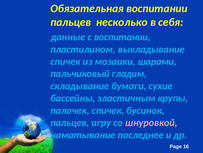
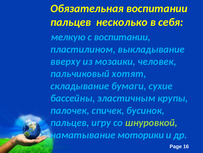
данные: данные -> мелкую
спичек at (65, 61): спичек -> вверху
шарами: шарами -> человек
гладим: гладим -> хотят
шнуровкой colour: pink -> light green
последнее: последнее -> моторики
